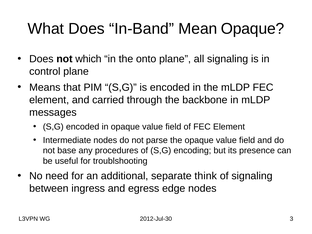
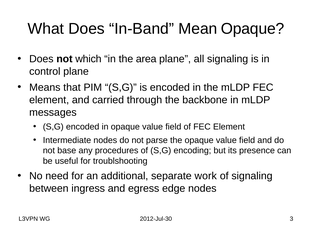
onto: onto -> area
think: think -> work
